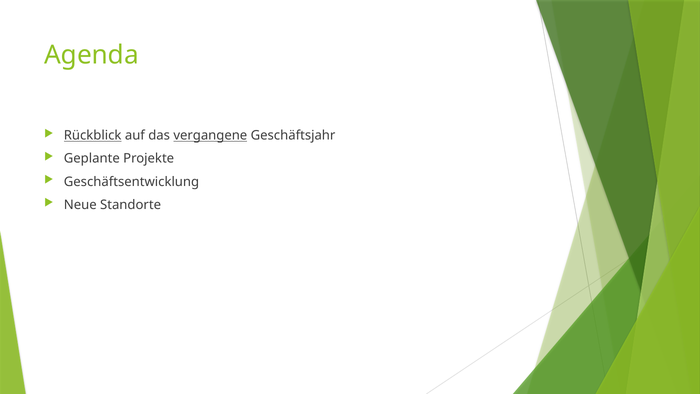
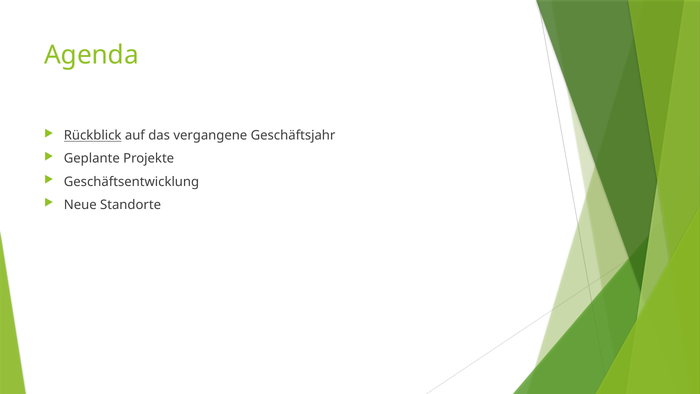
vergangene underline: present -> none
